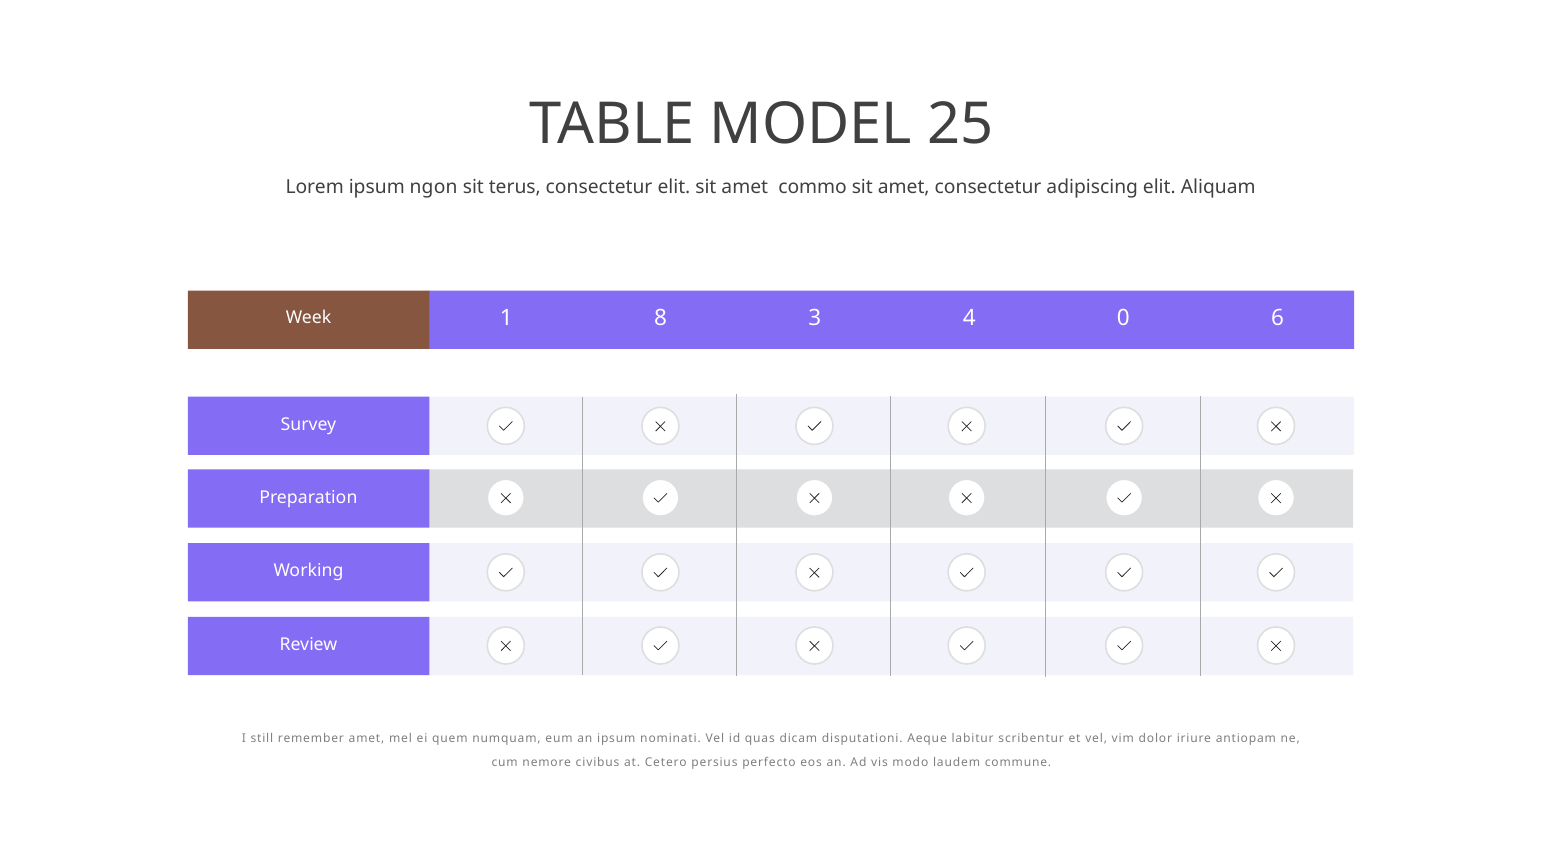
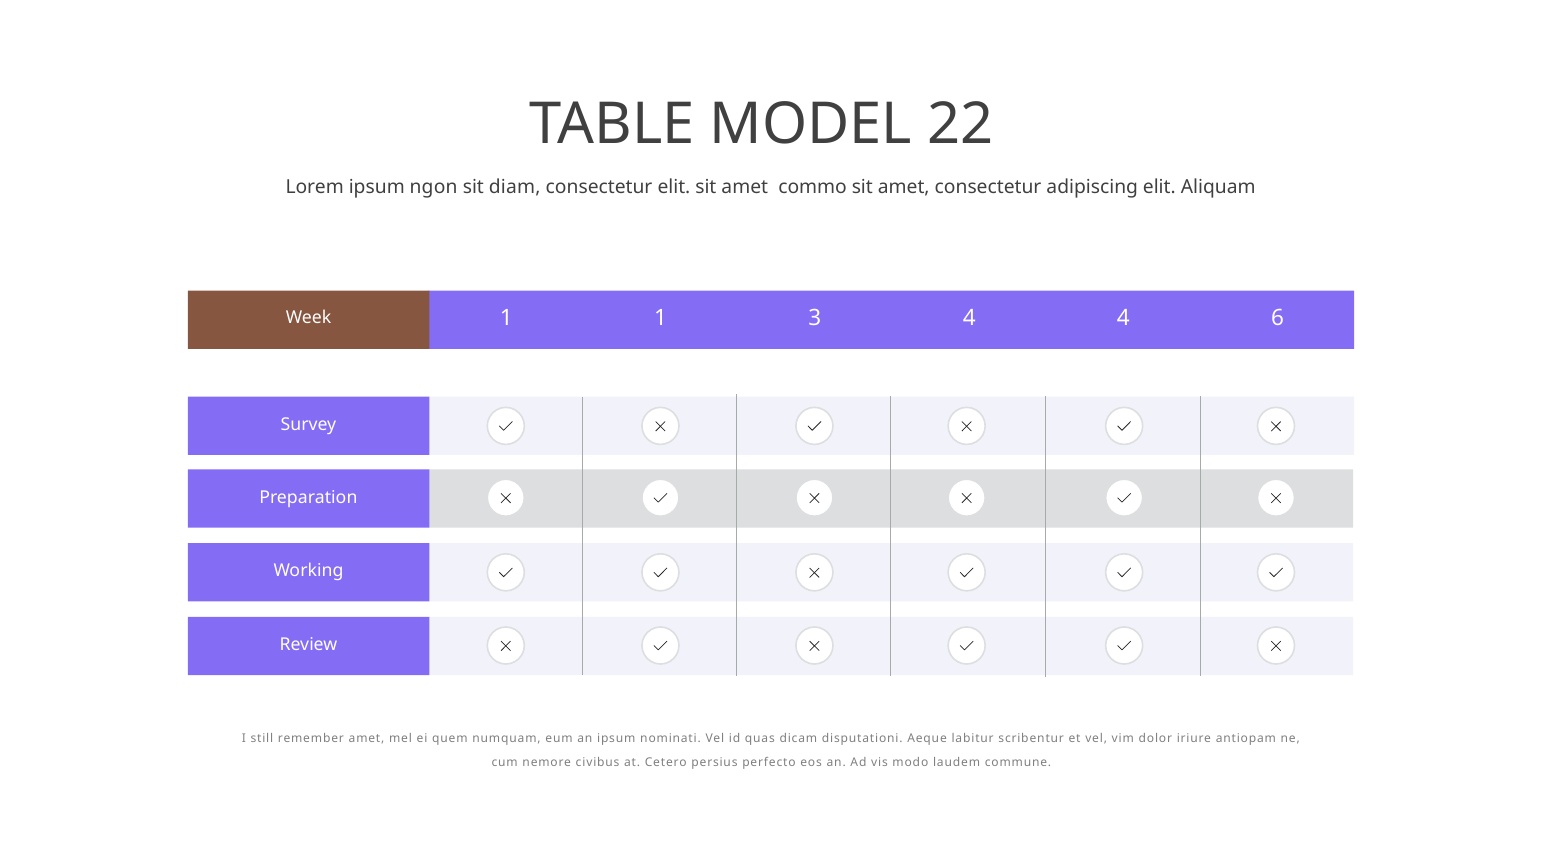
25: 25 -> 22
terus: terus -> diam
1 8: 8 -> 1
4 0: 0 -> 4
